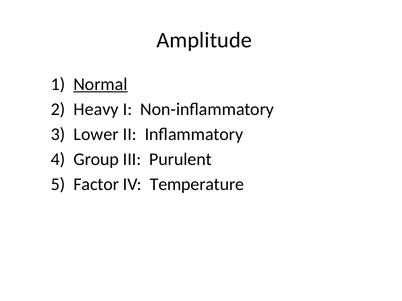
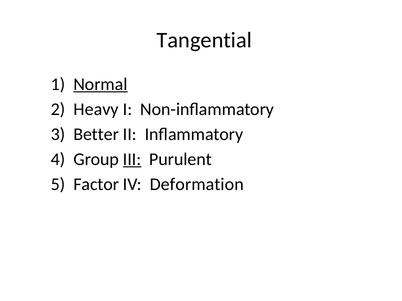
Amplitude: Amplitude -> Tangential
Lower: Lower -> Better
III underline: none -> present
Temperature: Temperature -> Deformation
